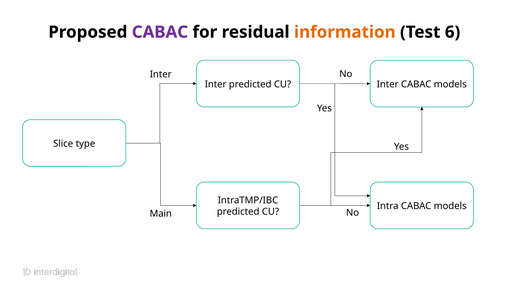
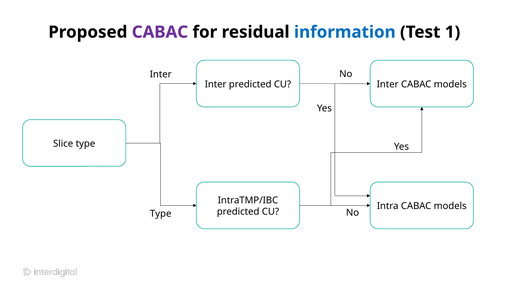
information colour: orange -> blue
6: 6 -> 1
Main at (161, 214): Main -> Type
